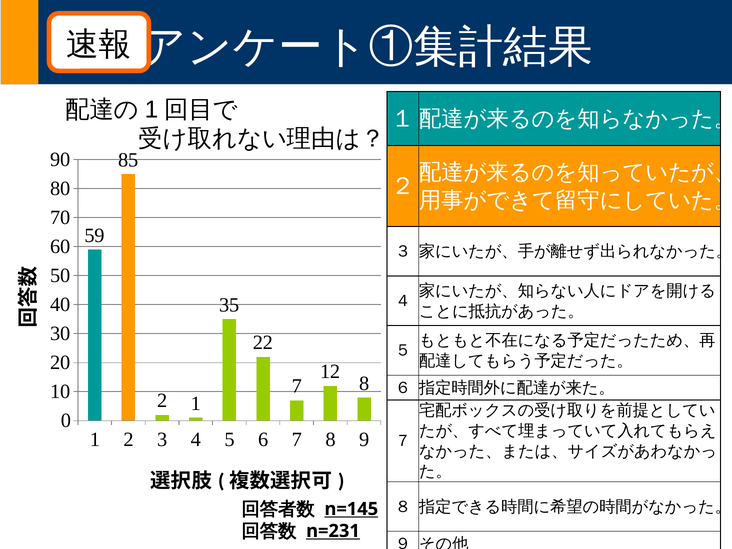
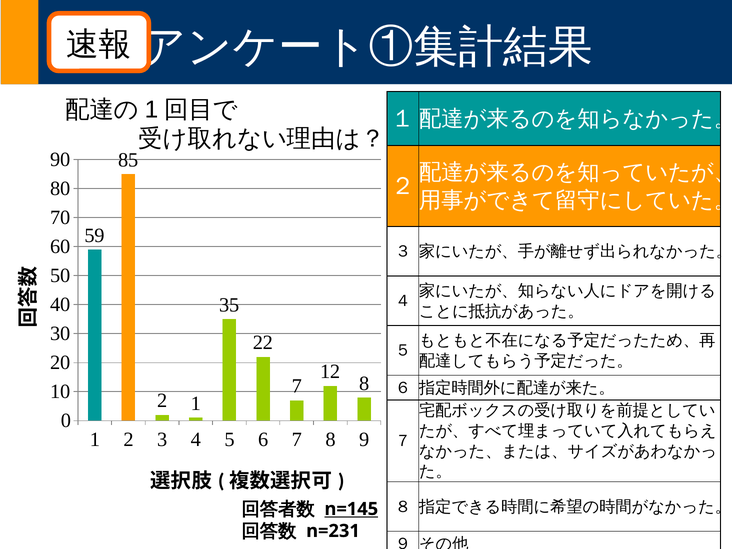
n=231 underline: present -> none
